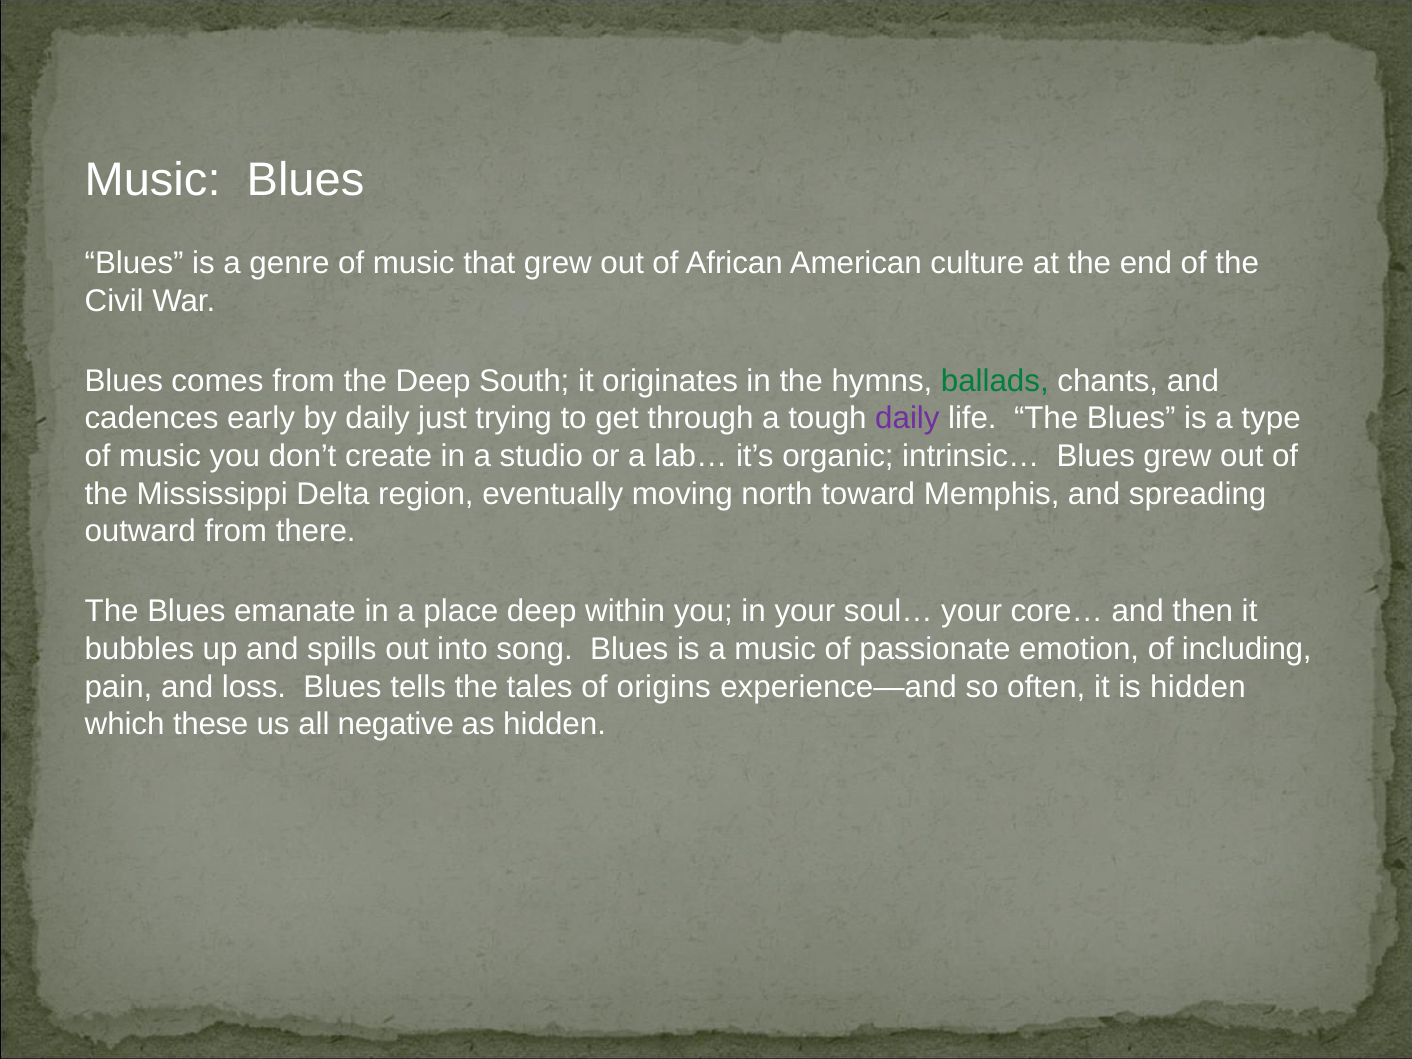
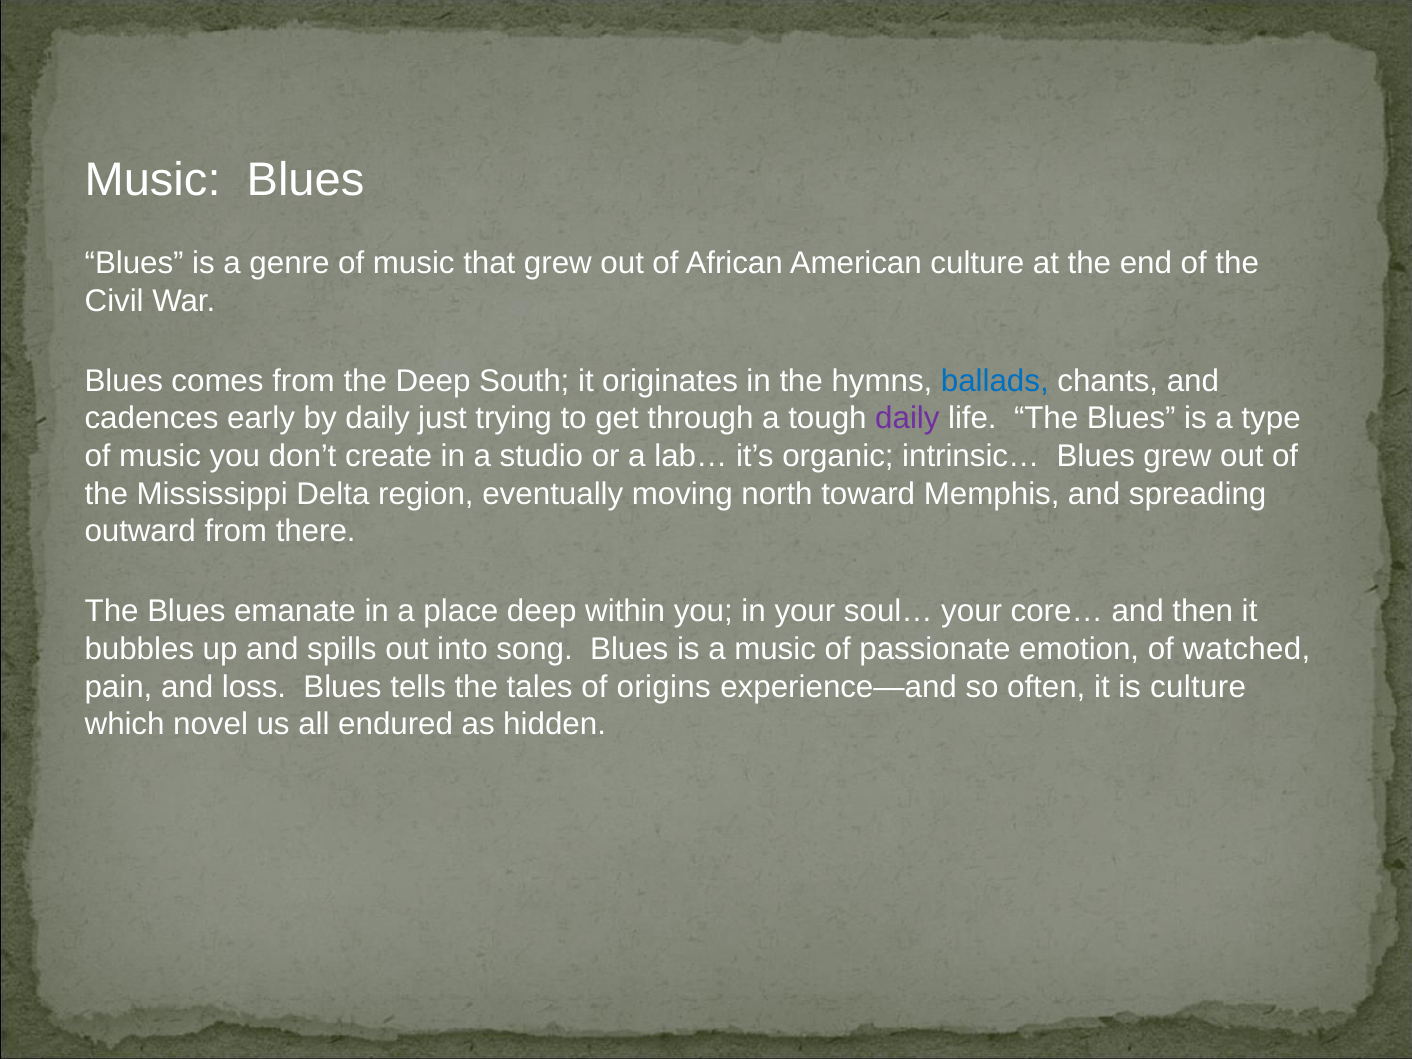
ballads colour: green -> blue
including: including -> watched
is hidden: hidden -> culture
these: these -> novel
negative: negative -> endured
